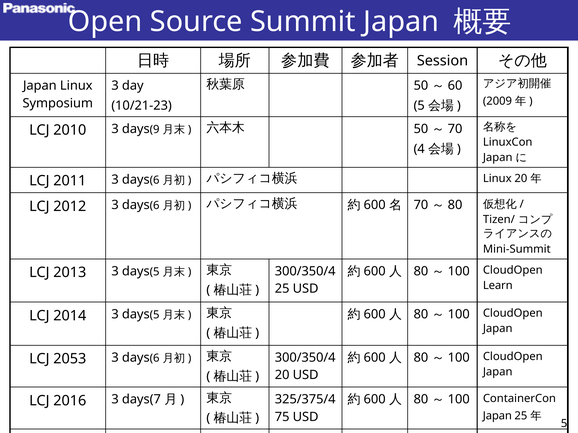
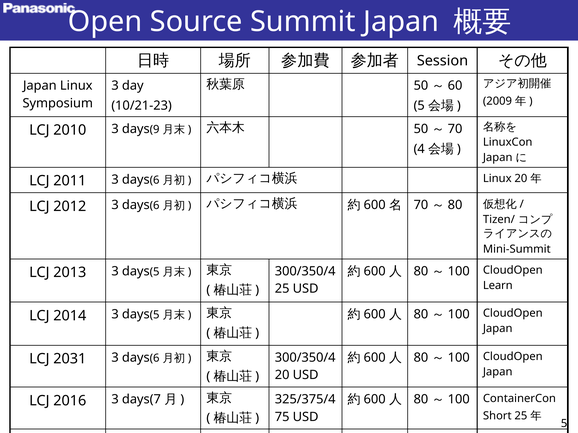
2053: 2053 -> 2031
Japan at (497, 416): Japan -> Short
